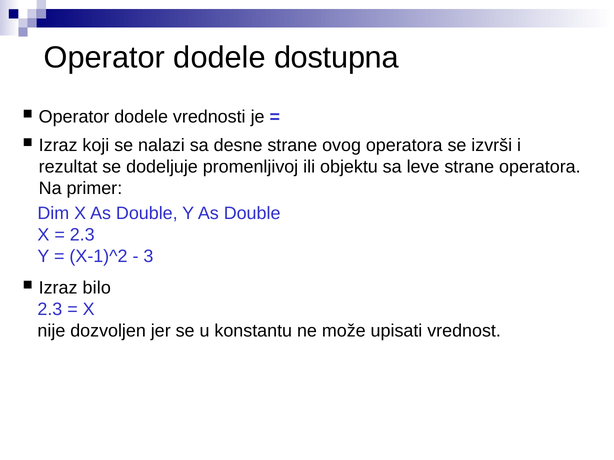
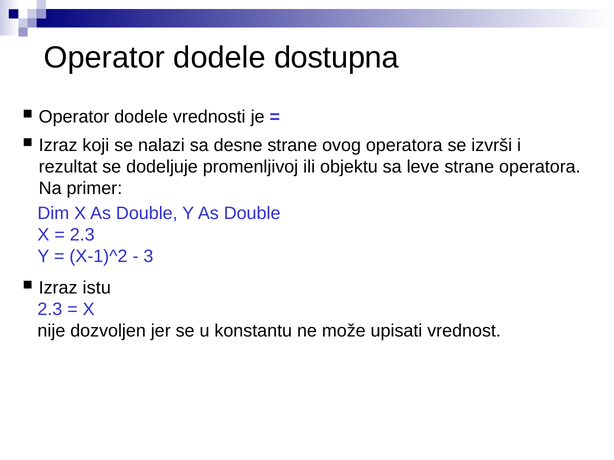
bilo: bilo -> istu
